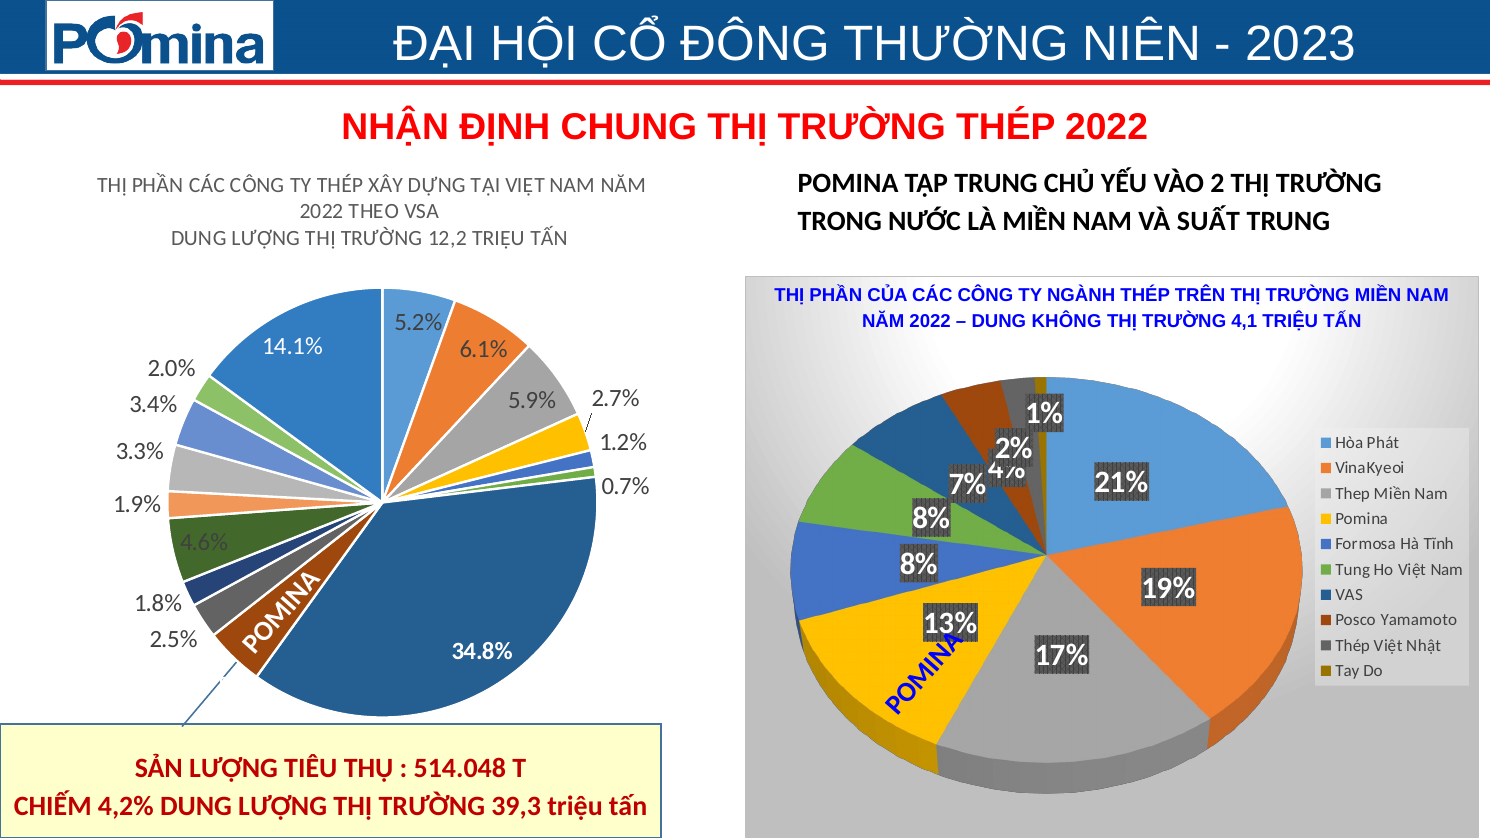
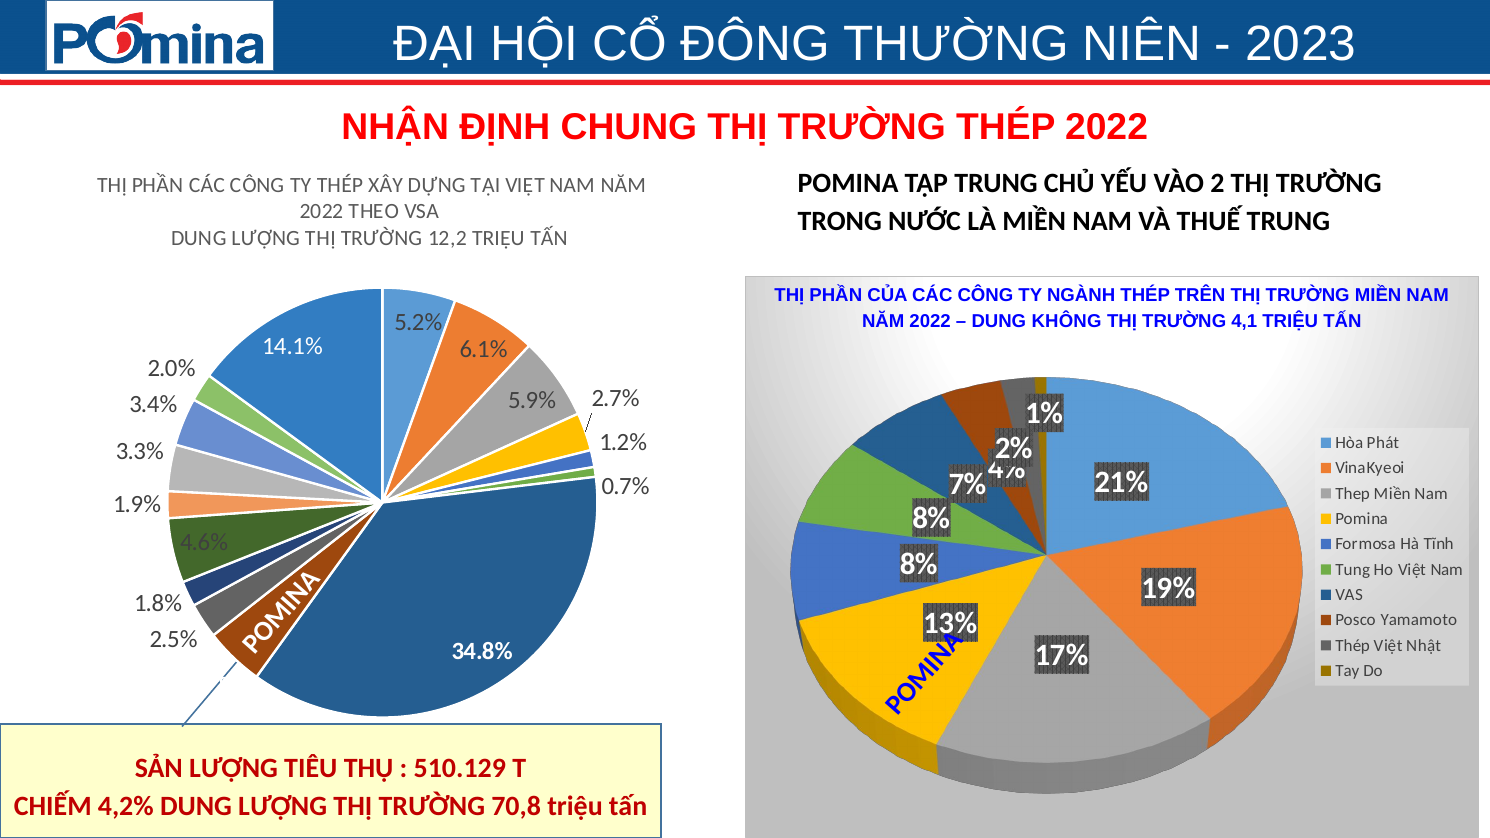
SUẤT: SUẤT -> THUẾ
514.048: 514.048 -> 510.129
39,3: 39,3 -> 70,8
